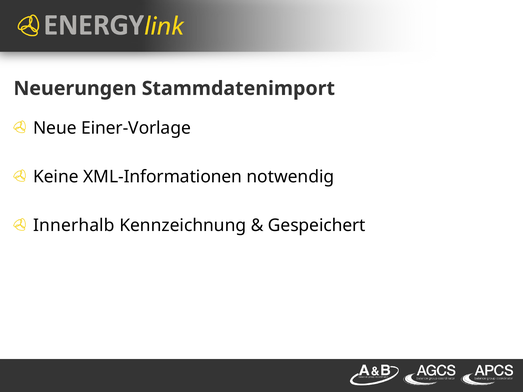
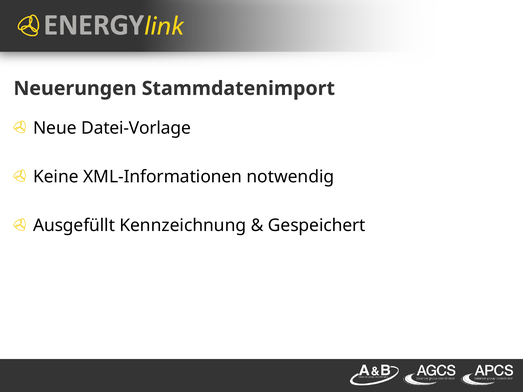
Einer-Vorlage: Einer-Vorlage -> Datei-Vorlage
Innerhalb: Innerhalb -> Ausgefüllt
